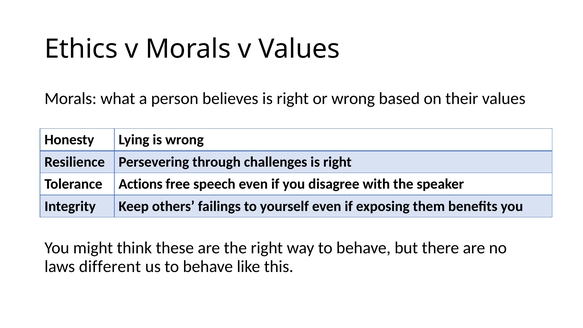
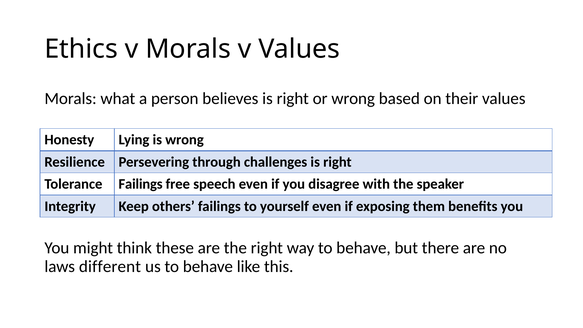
Tolerance Actions: Actions -> Failings
